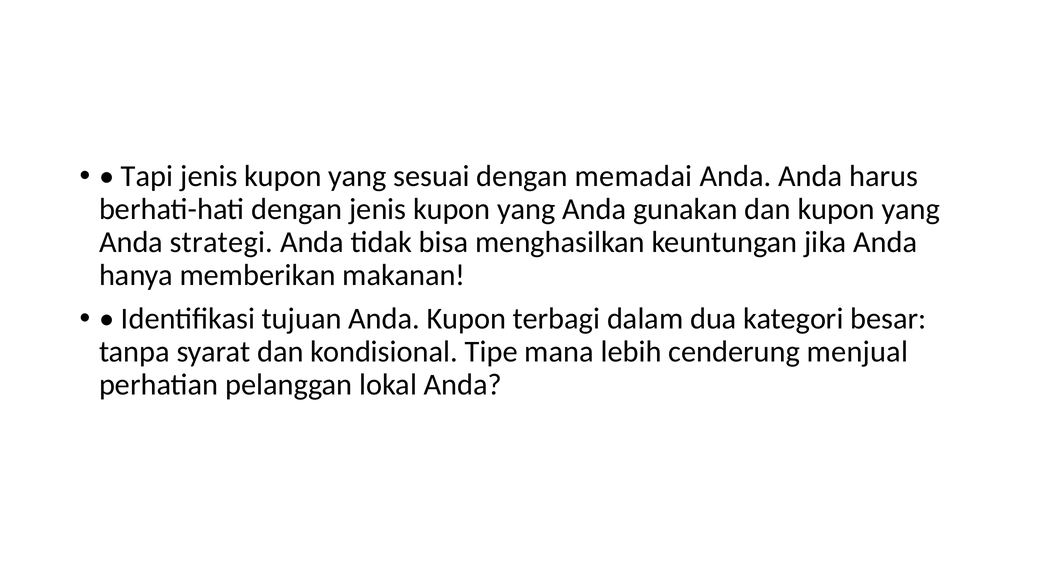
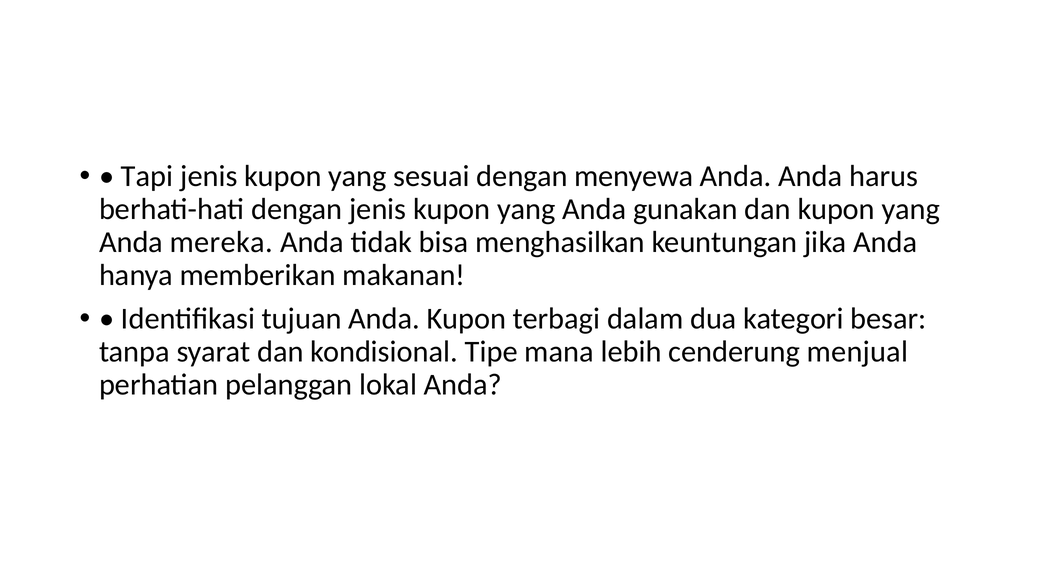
memadai: memadai -> menyewa
strategi: strategi -> mereka
